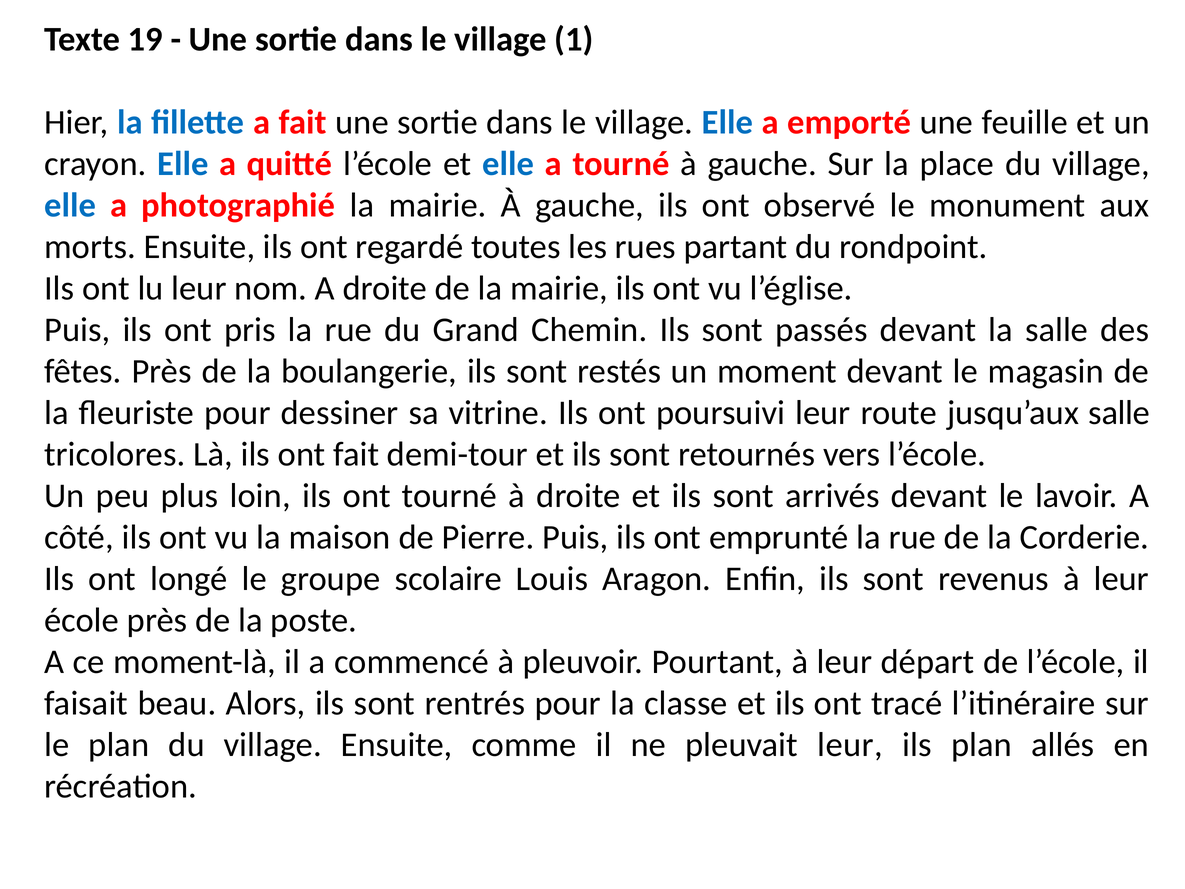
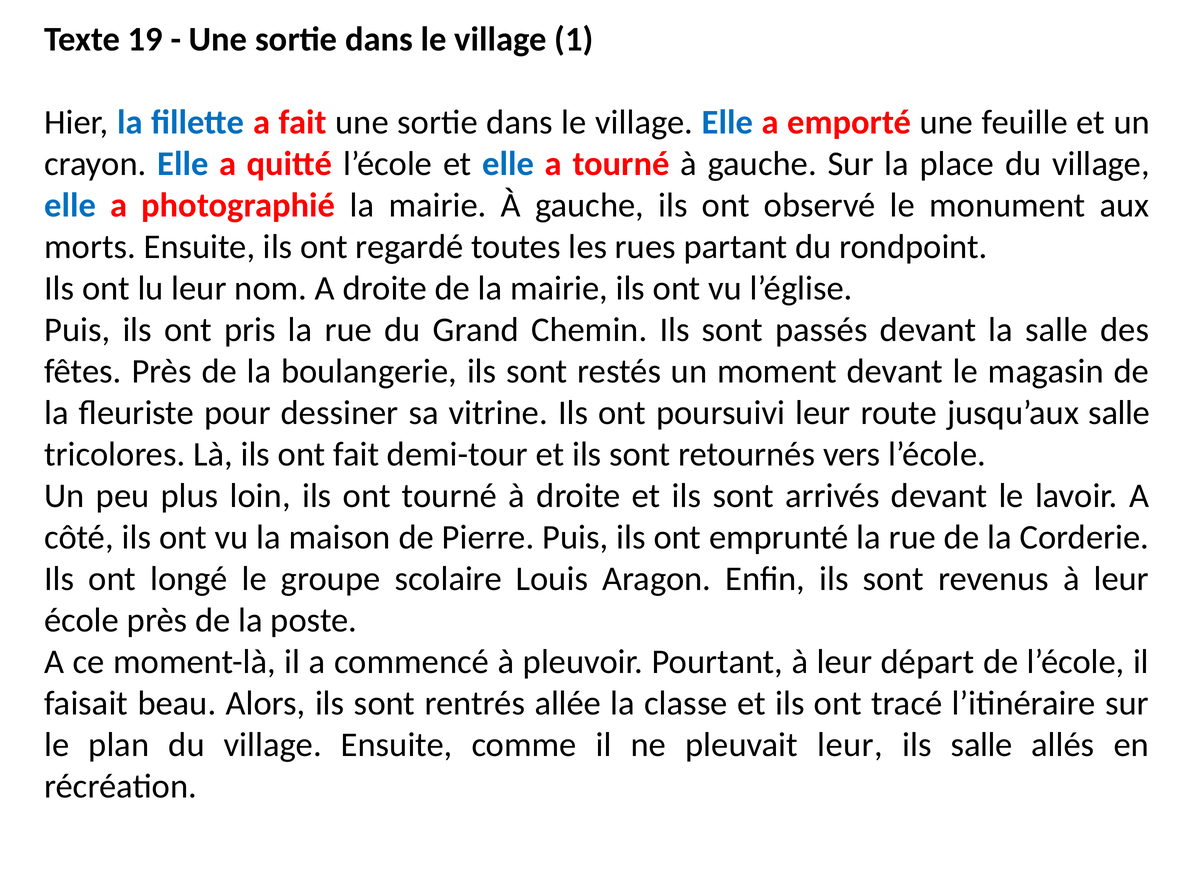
rentrés pour: pour -> allée
ils plan: plan -> salle
